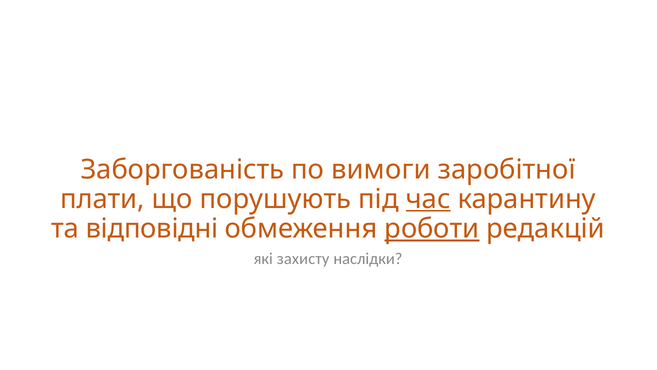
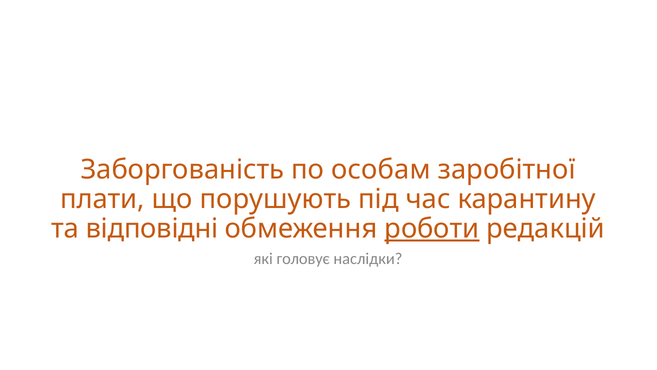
вимоги: вимоги -> особам
час underline: present -> none
захисту: захисту -> головує
